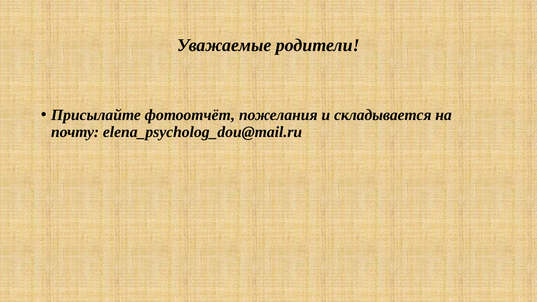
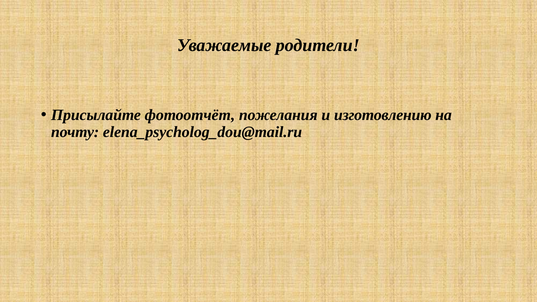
складывается: складывается -> изготовлению
